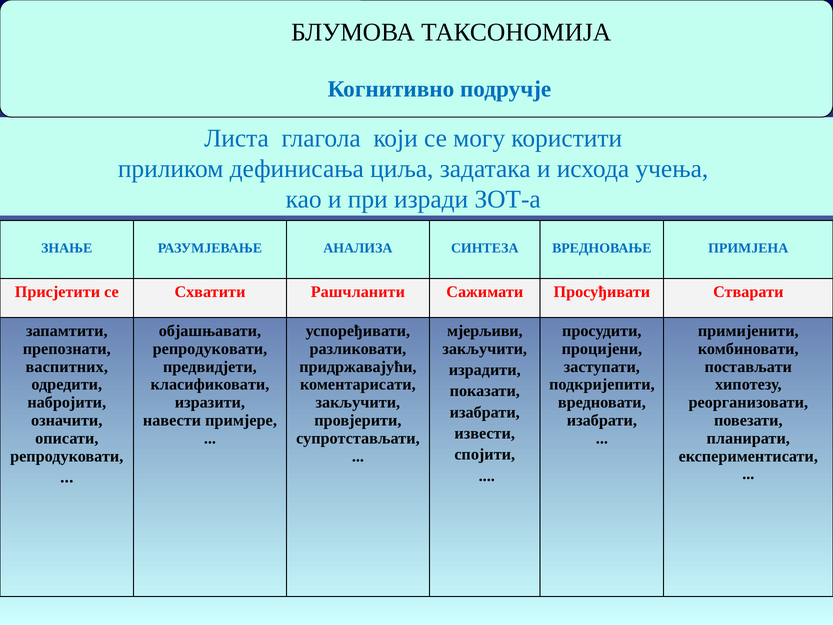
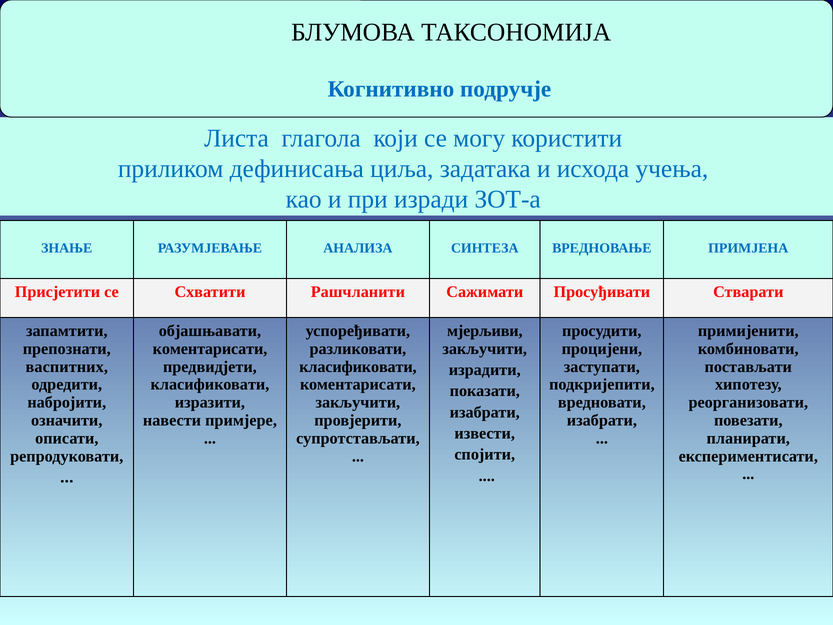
репродуковати at (210, 349): репродуковати -> коментарисати
придржавајући at (358, 367): придржавајући -> класификовати
